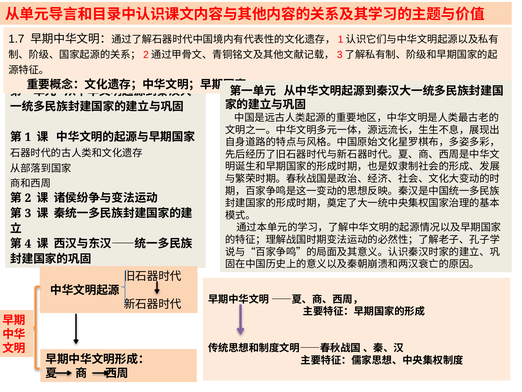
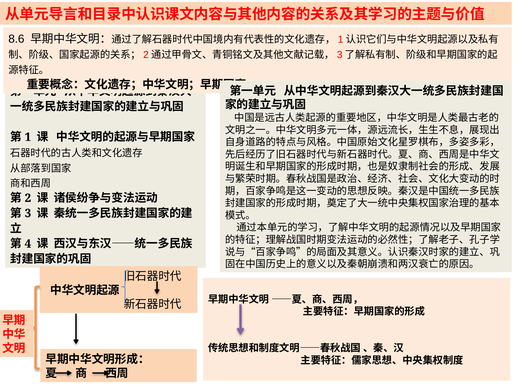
1.7: 1.7 -> 8.6
